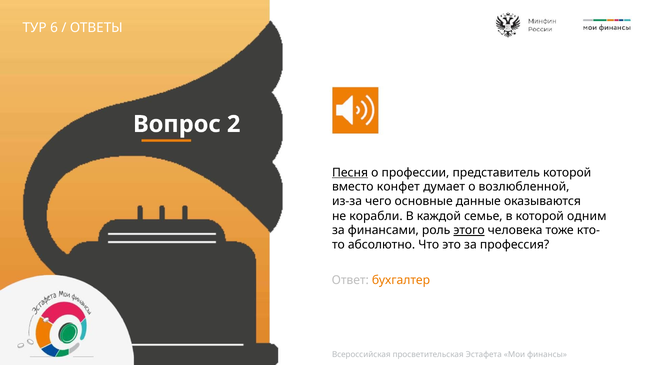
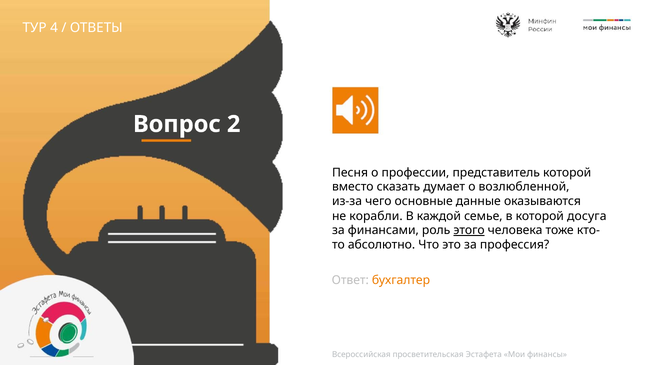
6: 6 -> 4
Песня underline: present -> none
конфет: конфет -> сказать
одним: одним -> досуга
